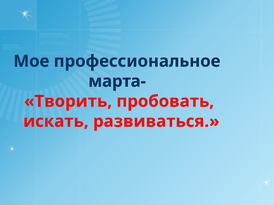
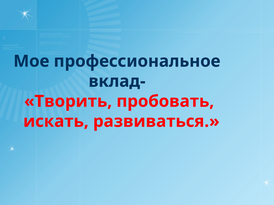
марта-: марта- -> вклад-
